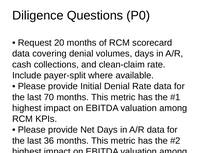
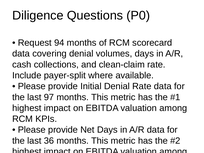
20: 20 -> 94
70: 70 -> 97
